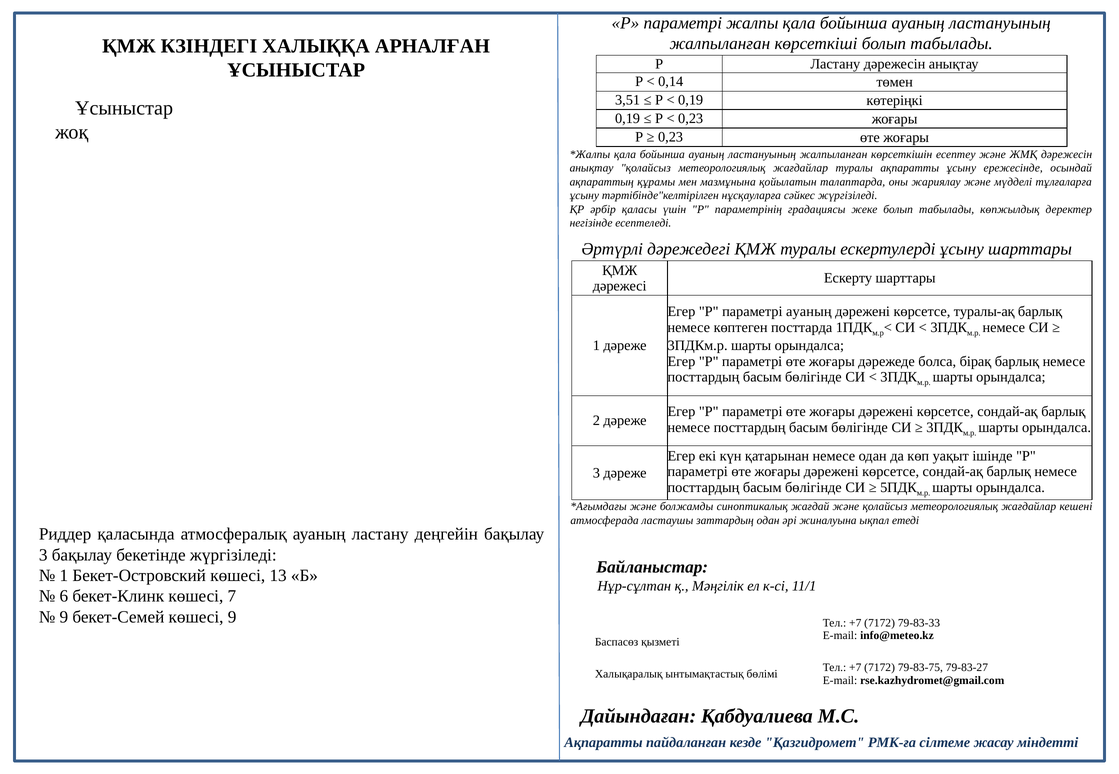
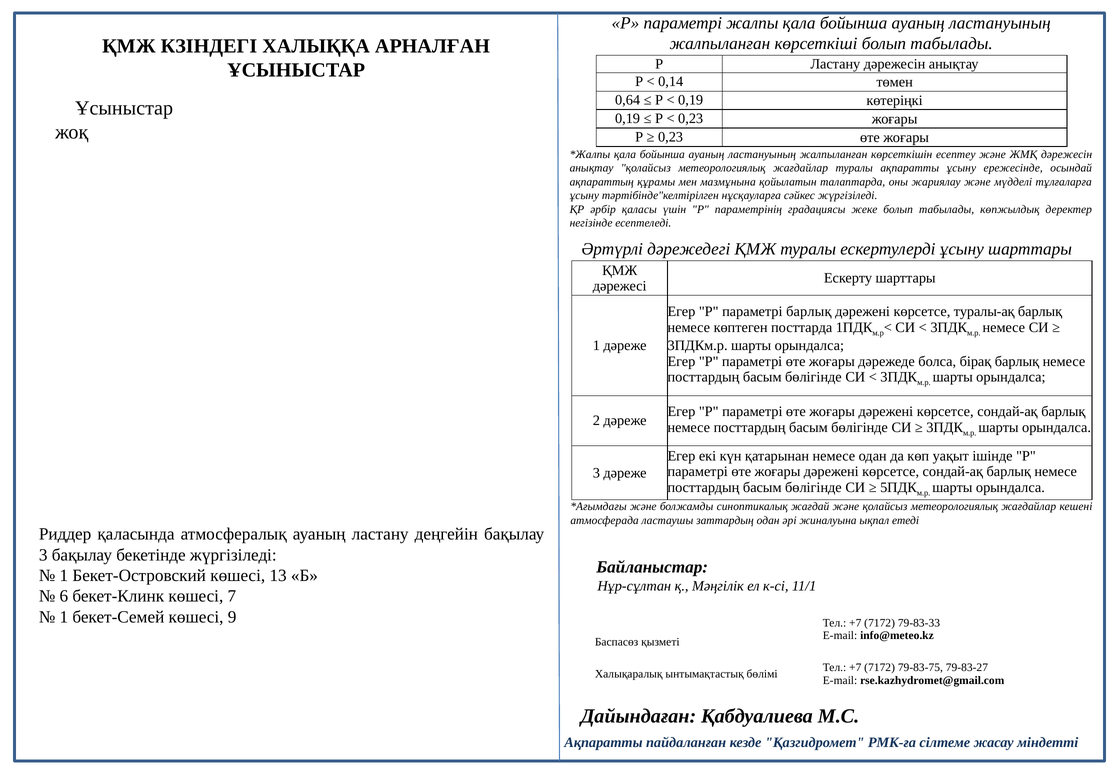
3,51: 3,51 -> 0,64
параметрі ауаның: ауаның -> барлық
9 at (64, 617): 9 -> 1
